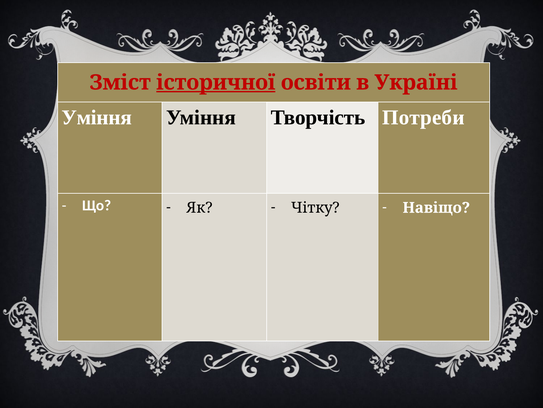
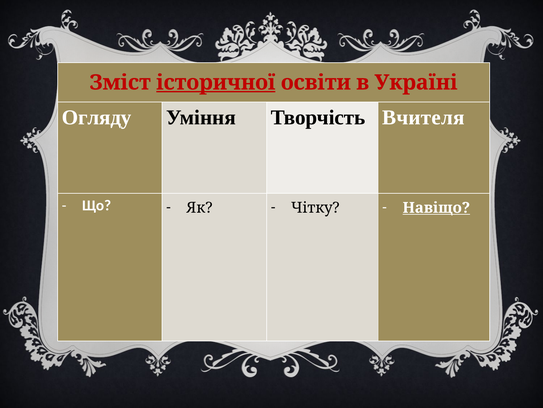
Уміння at (97, 117): Уміння -> Огляду
Потреби: Потреби -> Вчителя
Навіщо underline: none -> present
